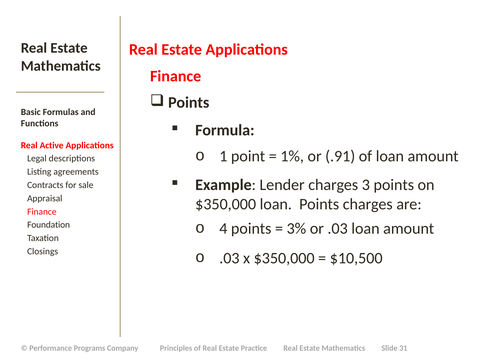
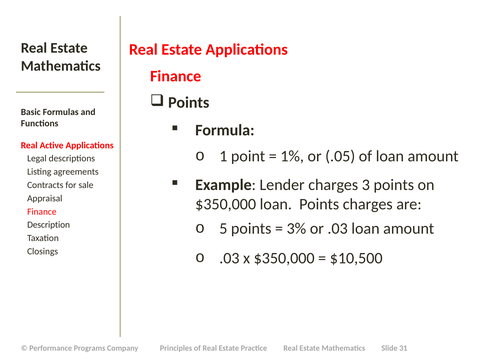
.91: .91 -> .05
Foundation: Foundation -> Description
4: 4 -> 5
